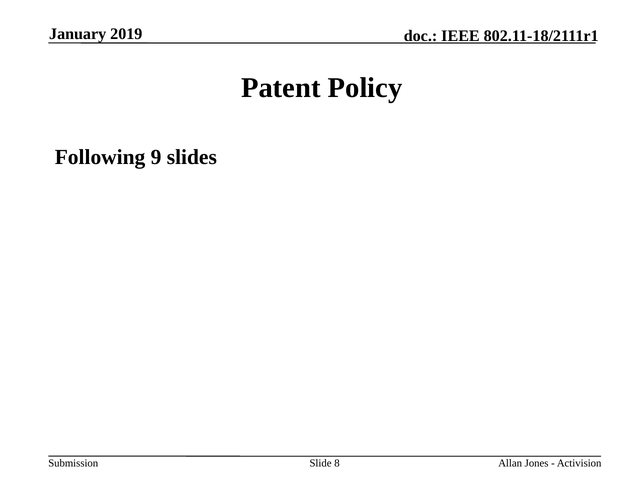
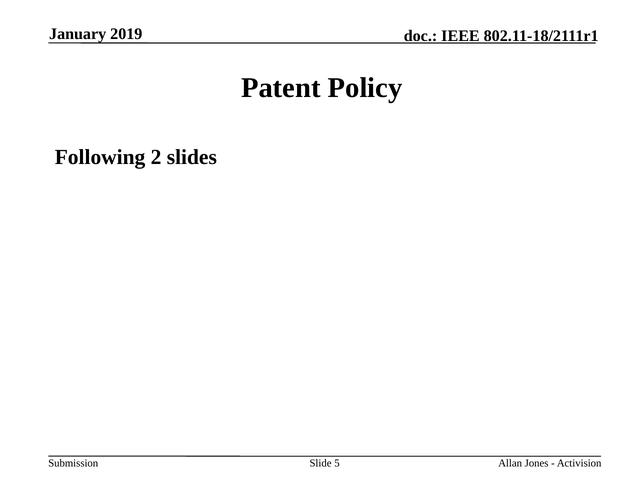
9: 9 -> 2
8: 8 -> 5
